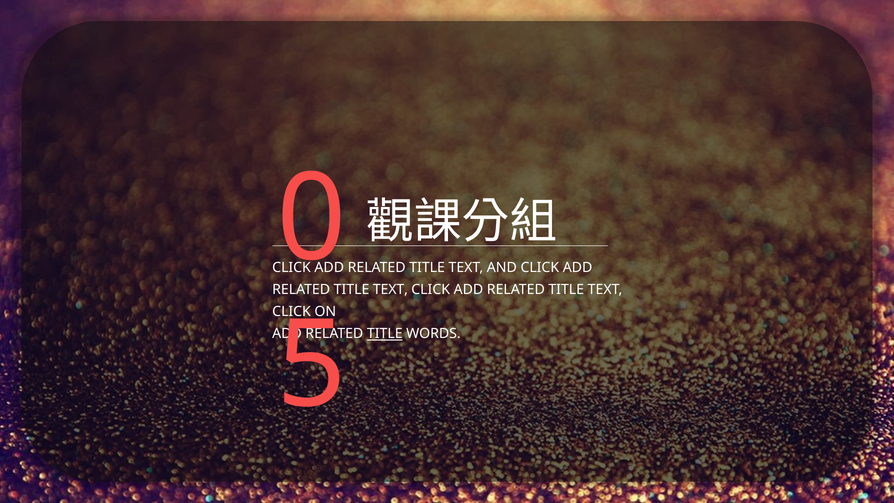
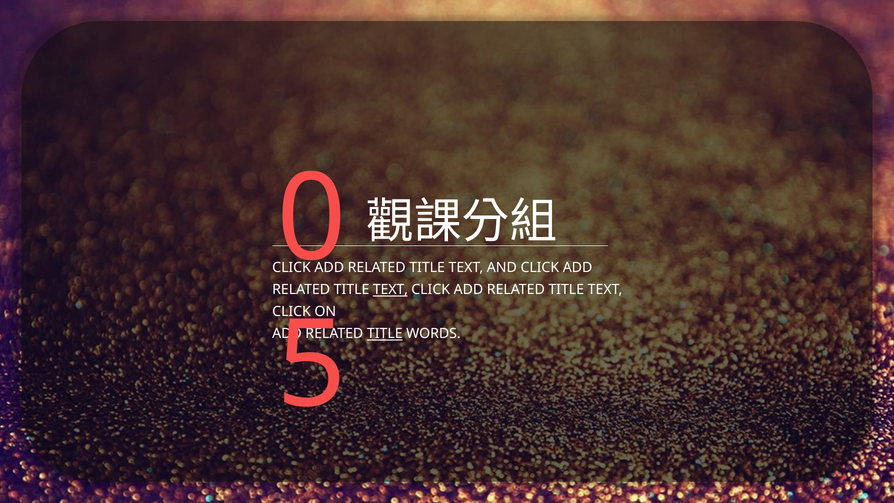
TEXT at (390, 290) underline: none -> present
